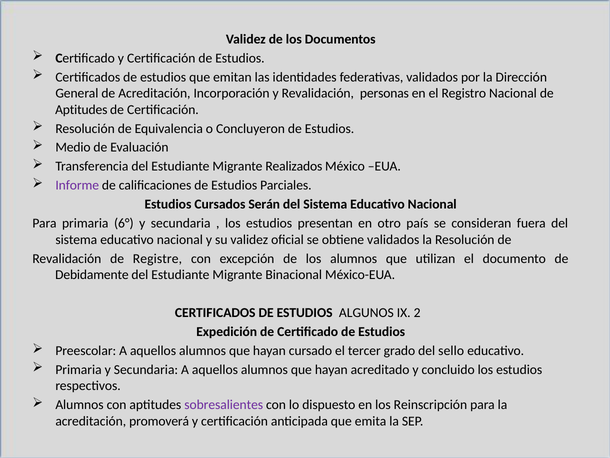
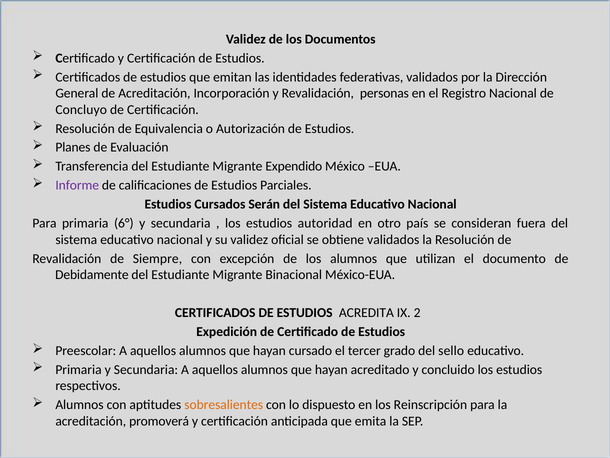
Aptitudes at (81, 109): Aptitudes -> Concluyo
Concluyeron: Concluyeron -> Autorización
Medio: Medio -> Planes
Realizados: Realizados -> Expendido
presentan: presentan -> autoridad
Registre: Registre -> Siempre
ALGUNOS: ALGUNOS -> ACREDITA
sobresalientes colour: purple -> orange
